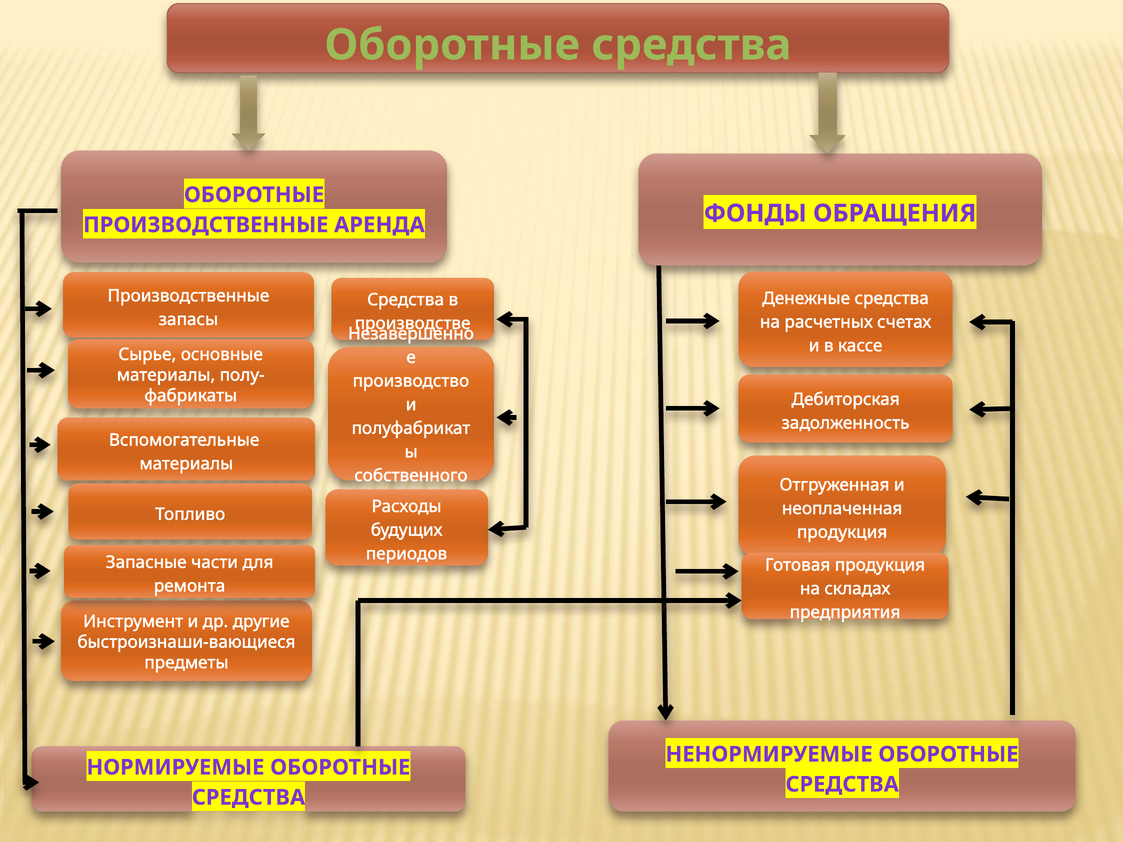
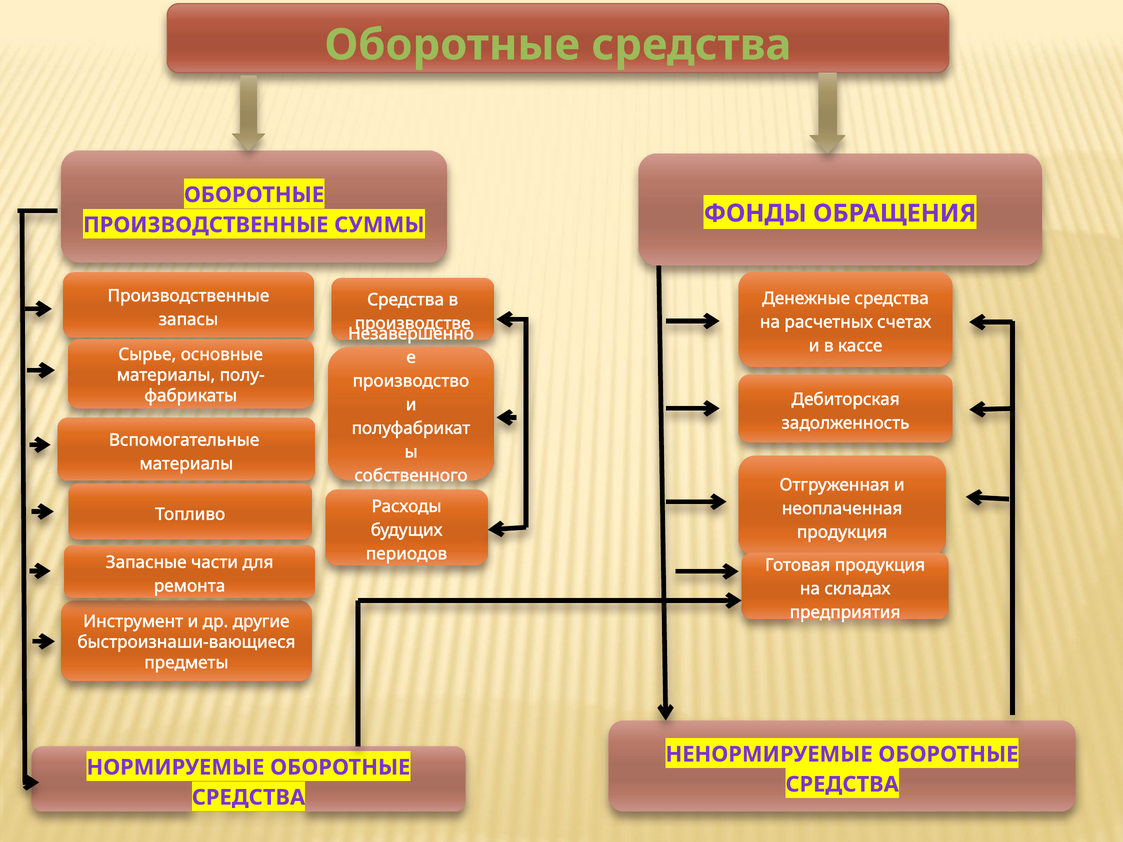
АРЕНДА: АРЕНДА -> СУММЫ
